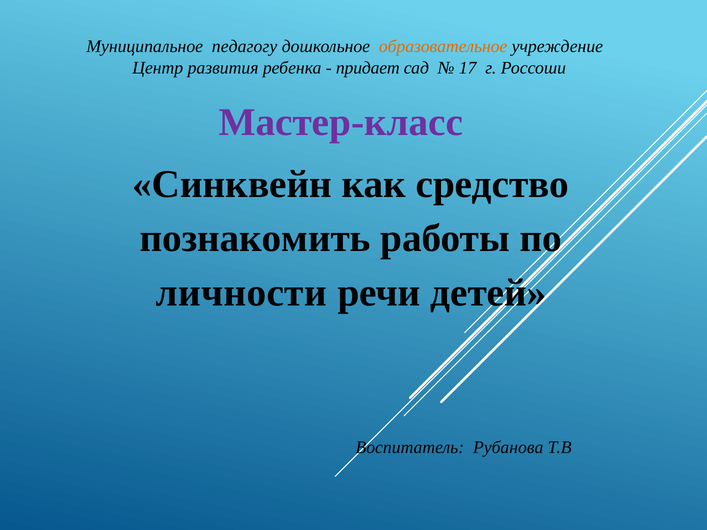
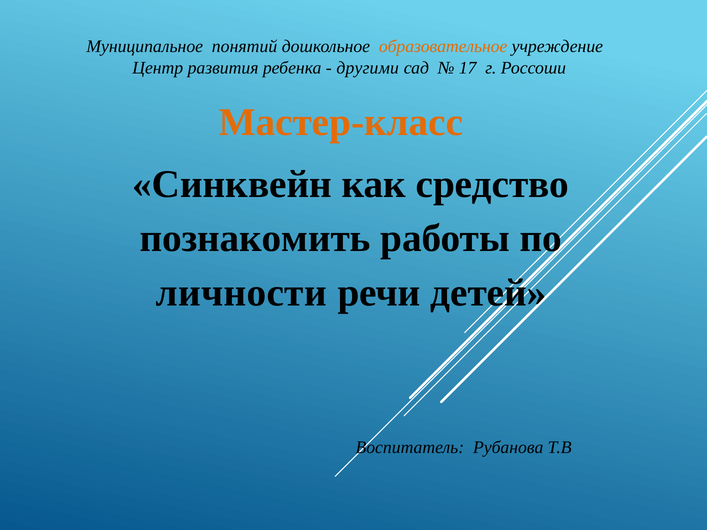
педагогу: педагогу -> понятий
придает: придает -> другими
Мастер-класс colour: purple -> orange
